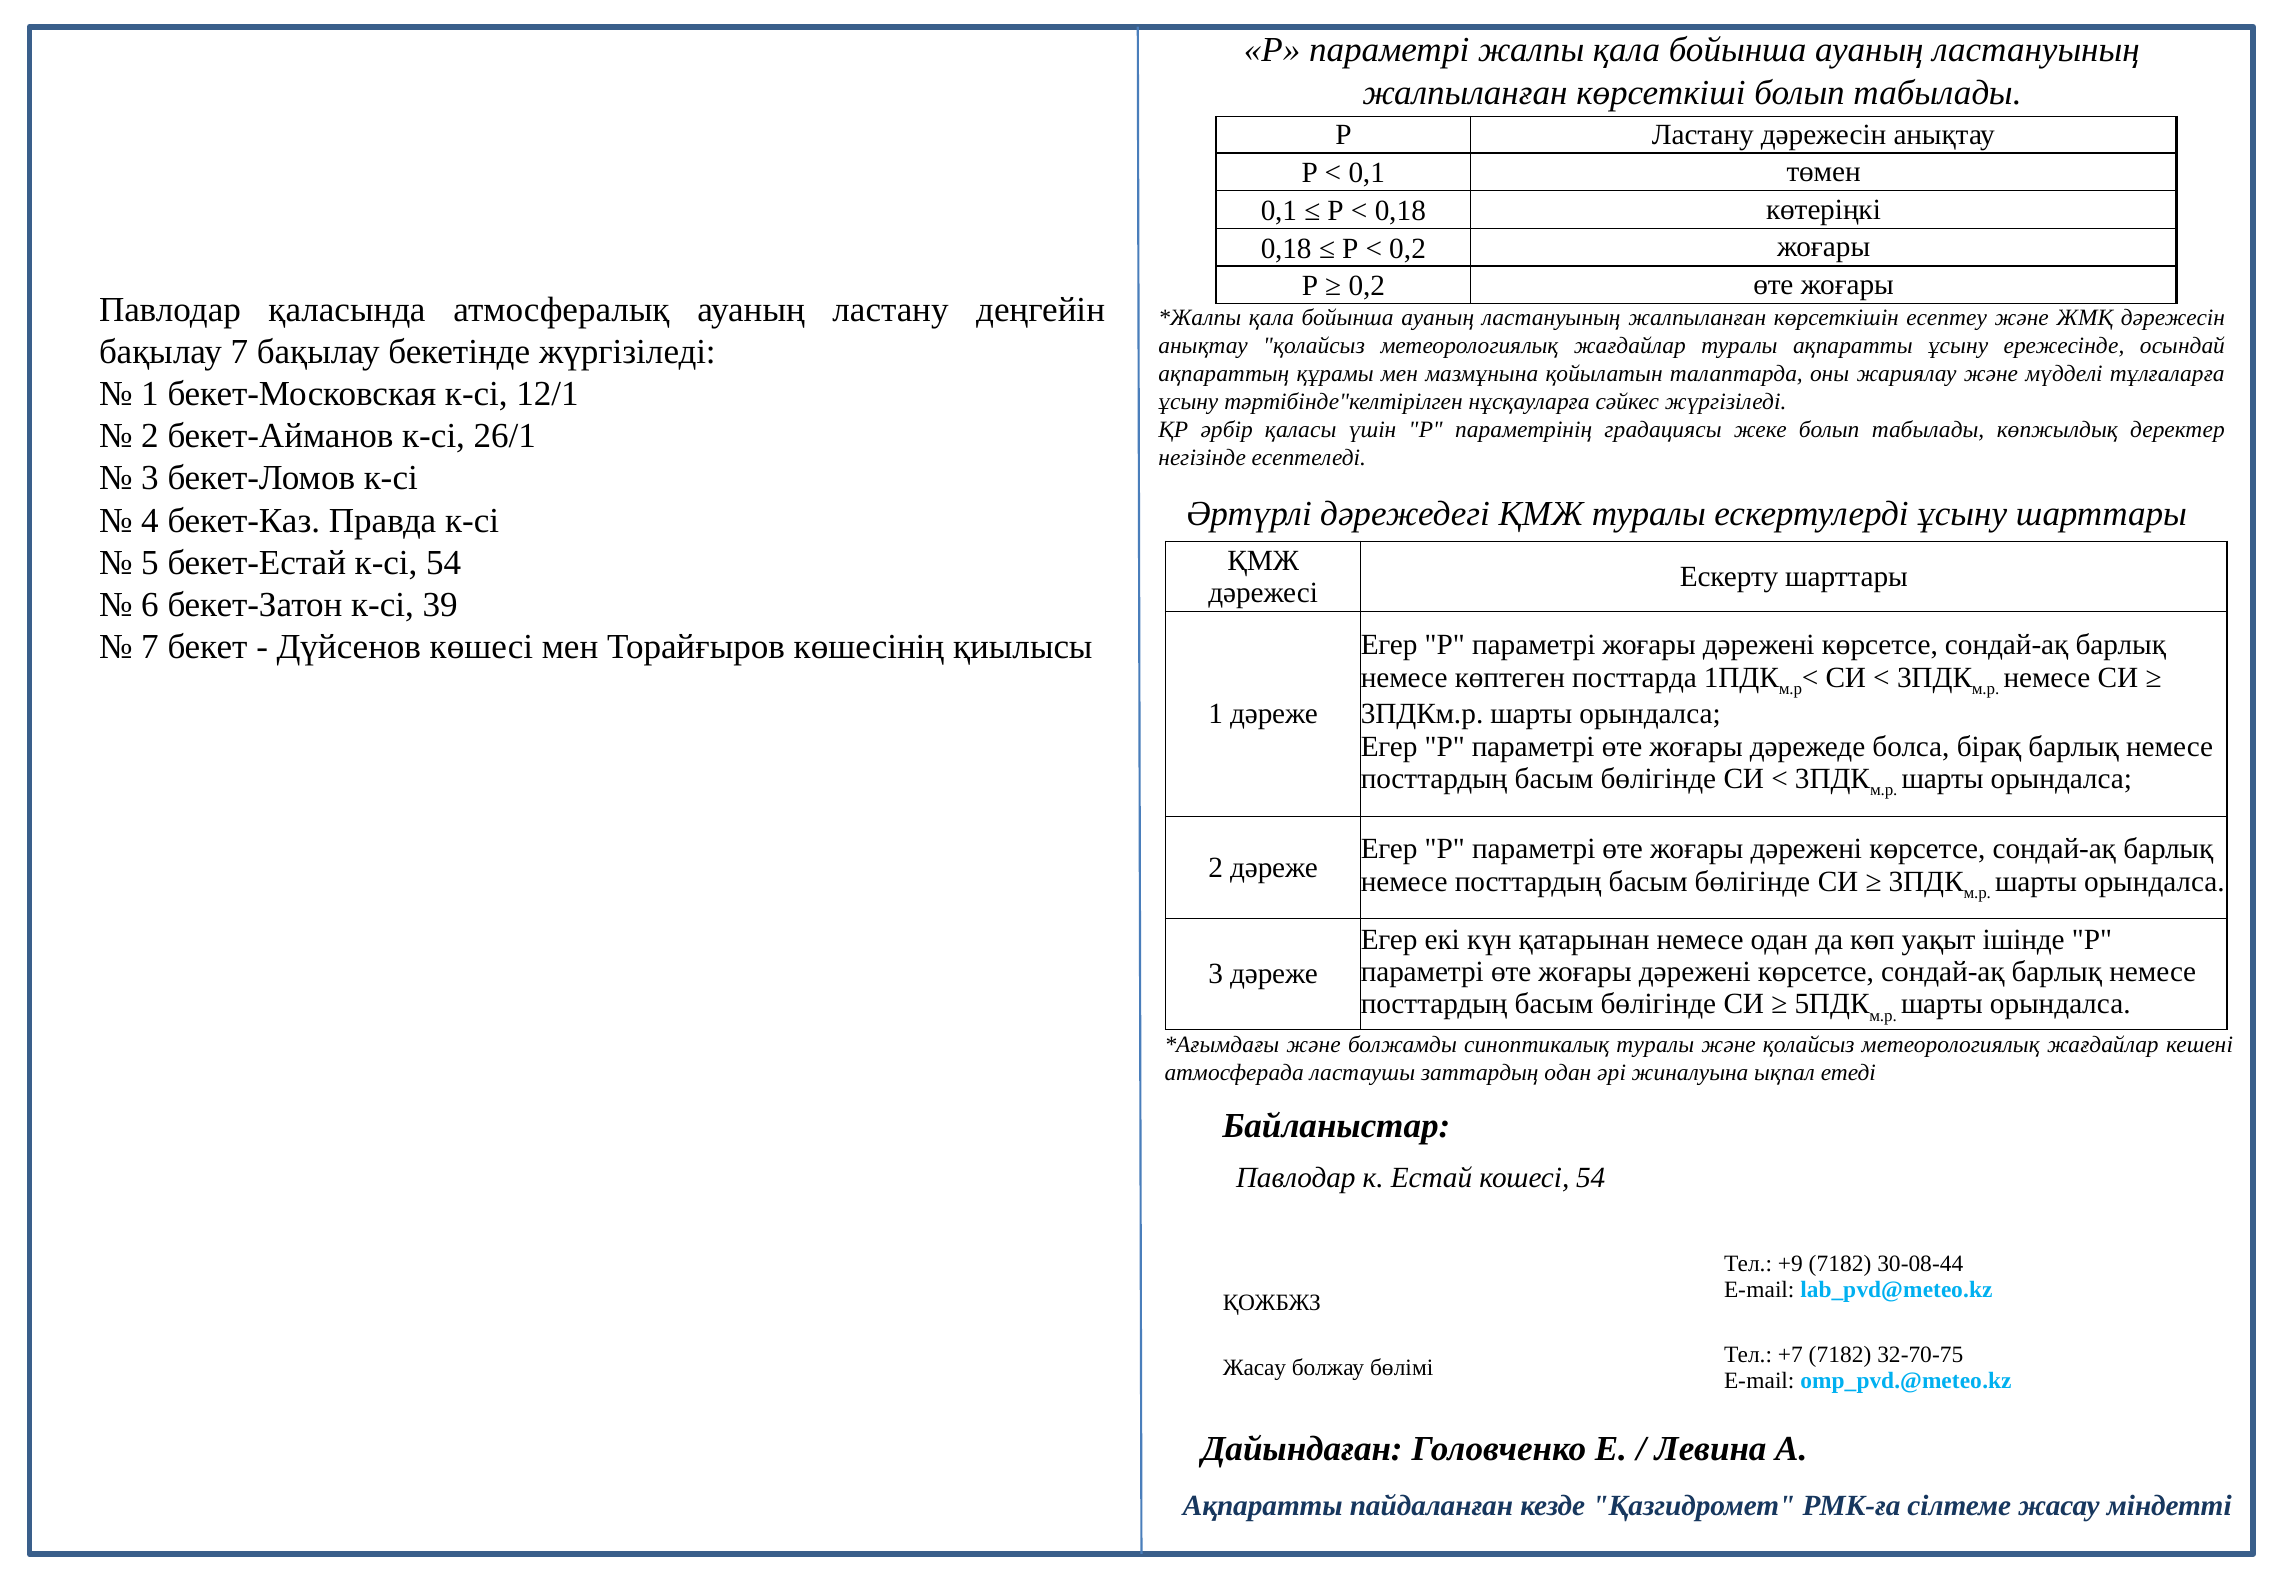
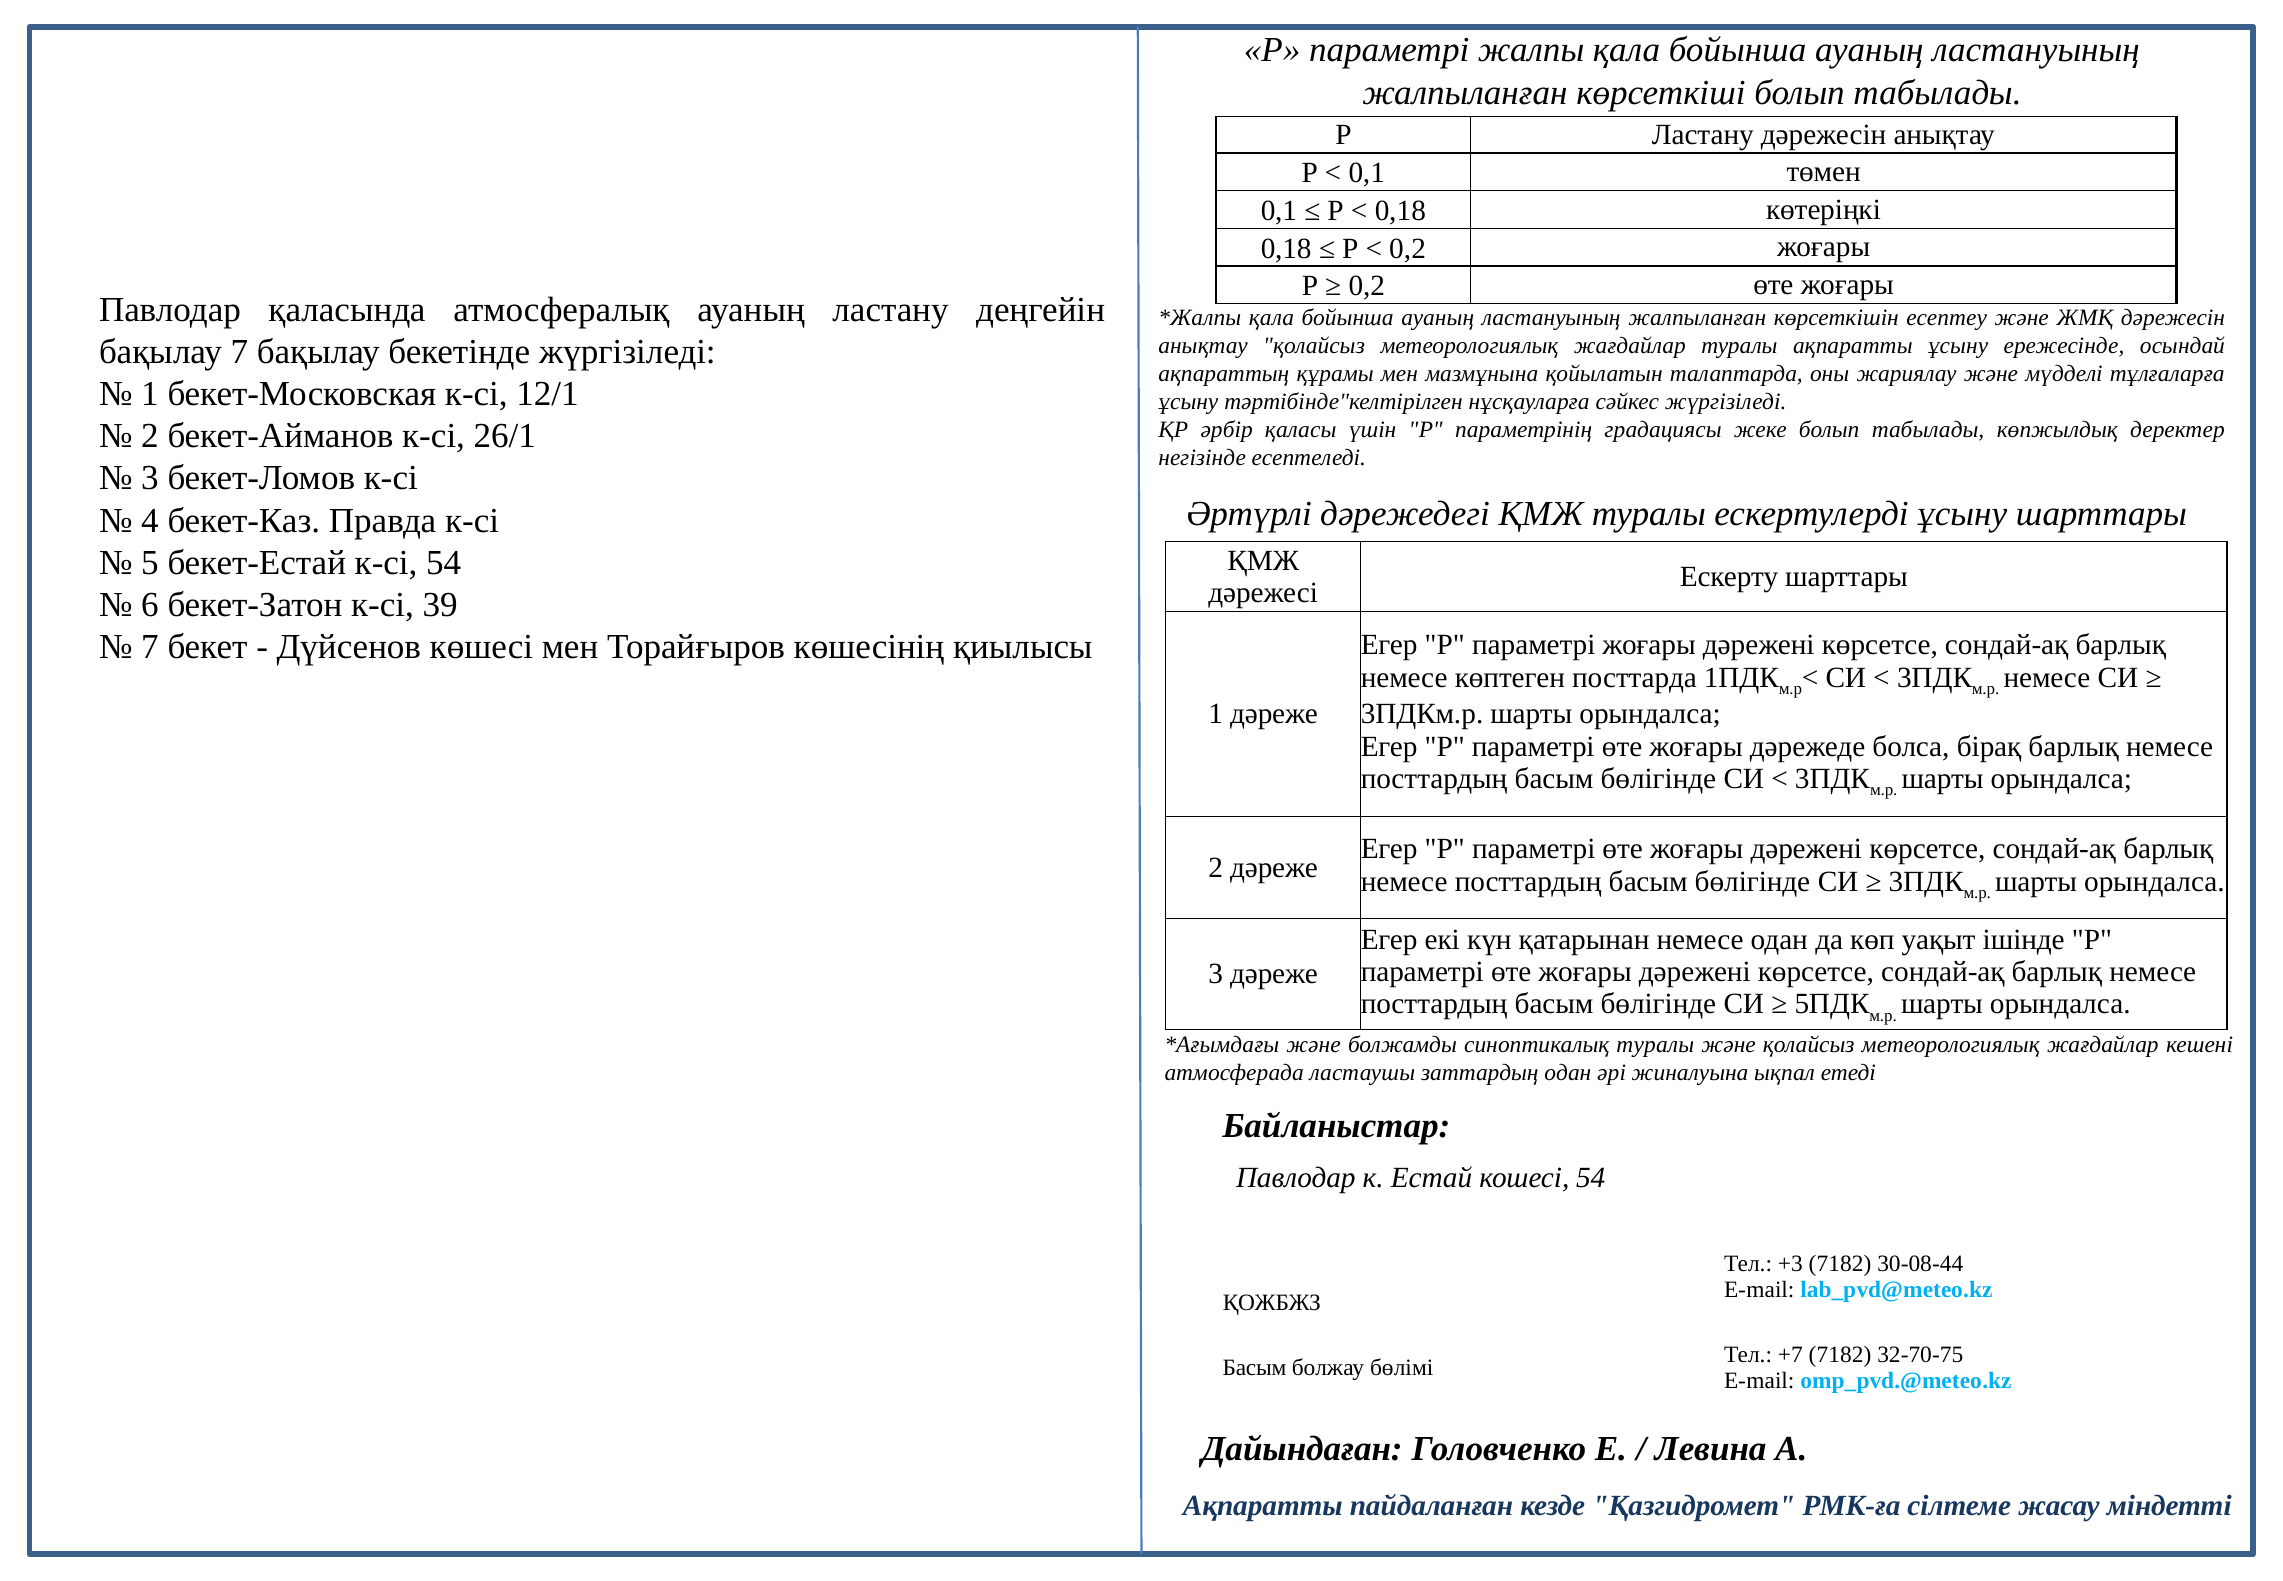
+9: +9 -> +3
Жасау at (1254, 1368): Жасау -> Басым
